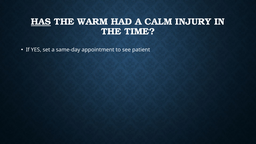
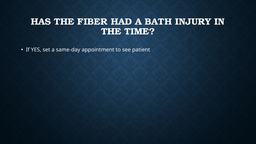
HAS underline: present -> none
WARM: WARM -> FIBER
CALM: CALM -> BATH
